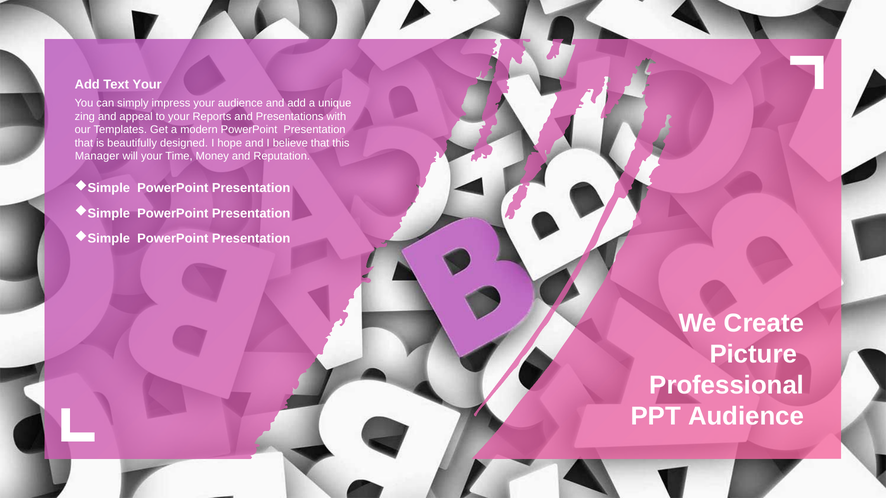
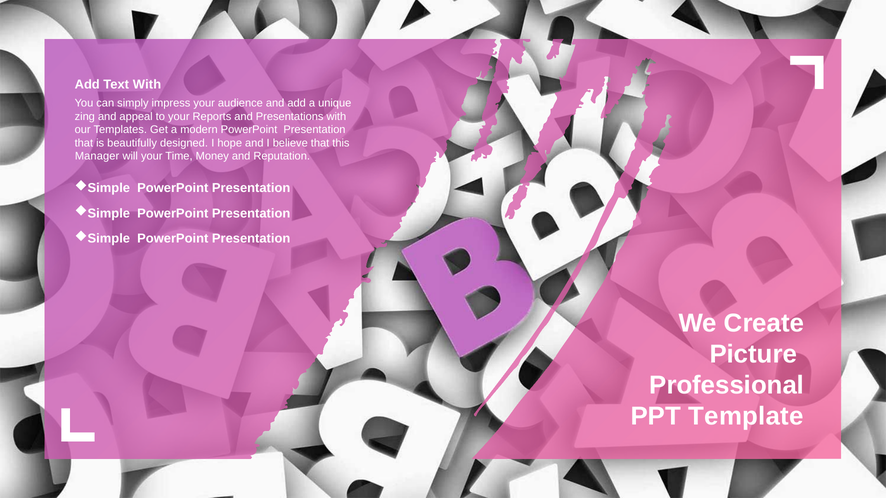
Text Your: Your -> With
PPT Audience: Audience -> Template
